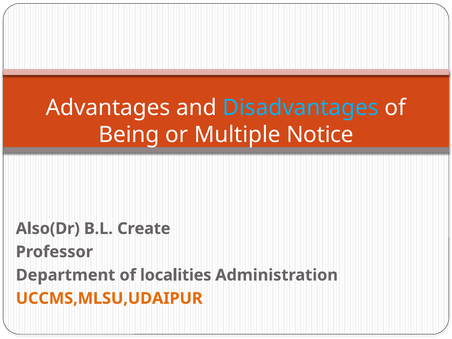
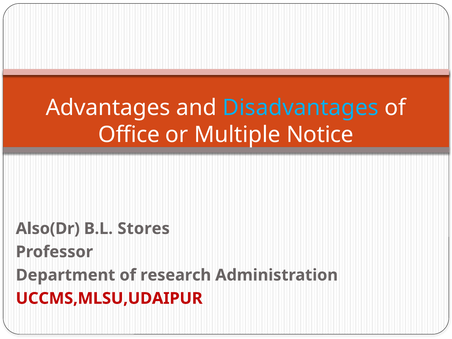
Being: Being -> Office
Create: Create -> Stores
localities: localities -> research
UCCMS,MLSU,UDAIPUR colour: orange -> red
